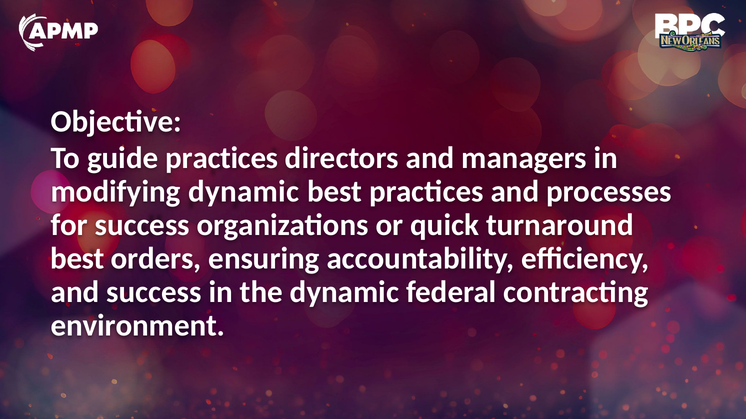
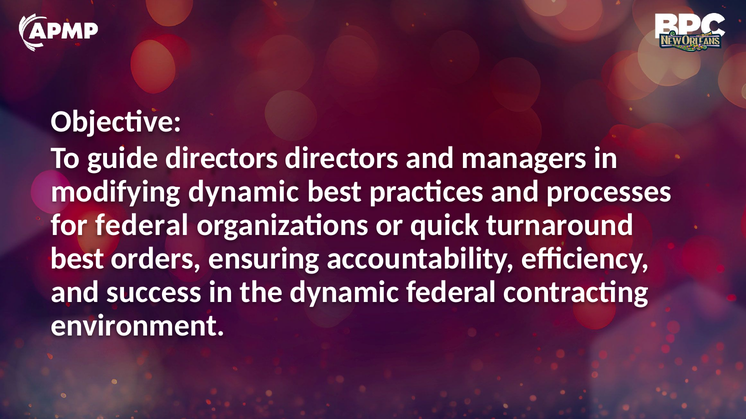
guide practices: practices -> directors
for success: success -> federal
